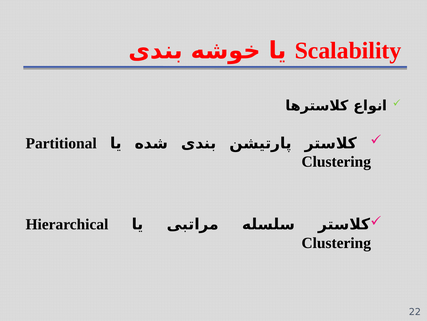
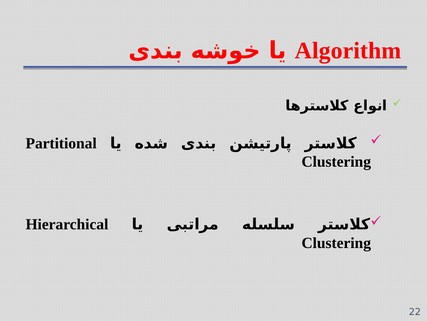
Scalability: Scalability -> Algorithm
